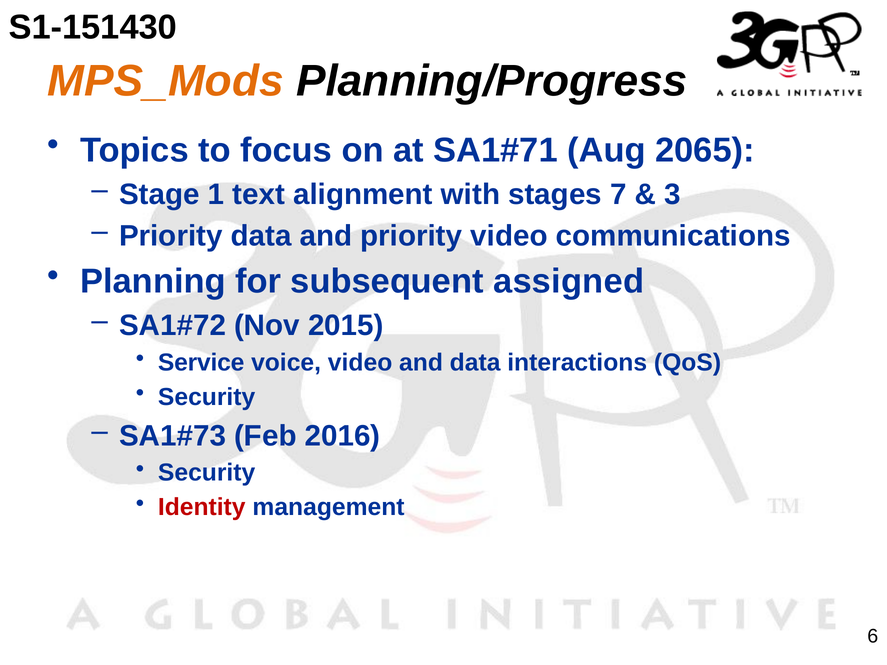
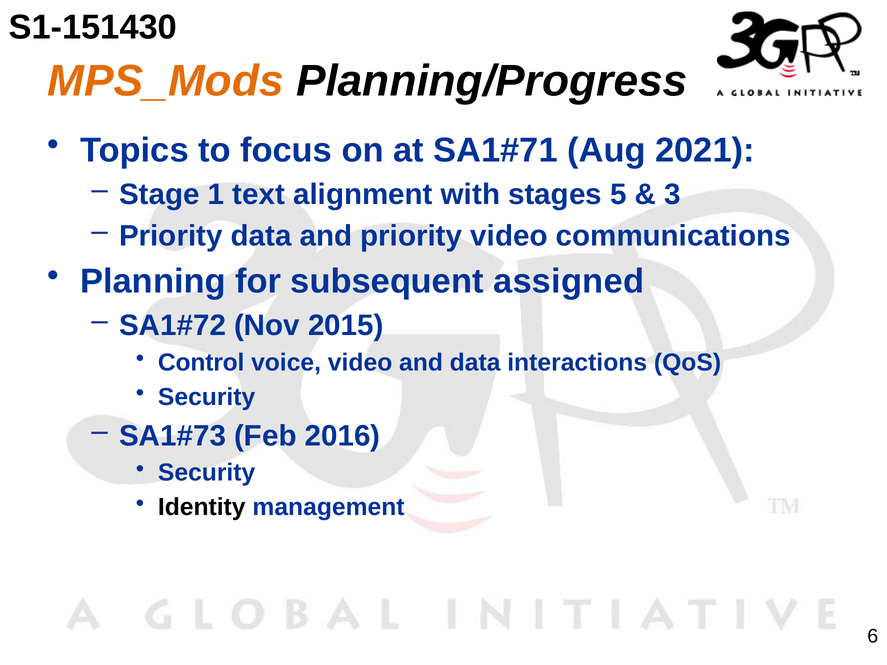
2065: 2065 -> 2021
7: 7 -> 5
Service: Service -> Control
Identity colour: red -> black
